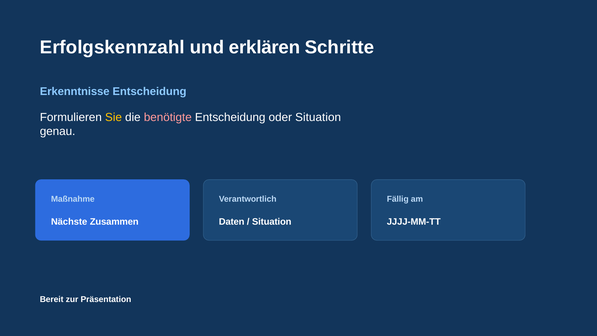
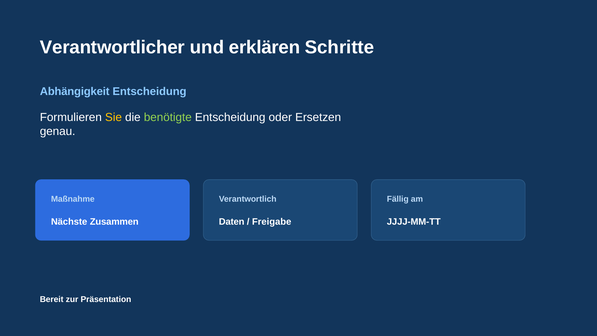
Erfolgskennzahl: Erfolgskennzahl -> Verantwortlicher
Erkenntnisse: Erkenntnisse -> Abhängigkeit
benötigte colour: pink -> light green
oder Situation: Situation -> Ersetzen
Situation at (272, 222): Situation -> Freigabe
